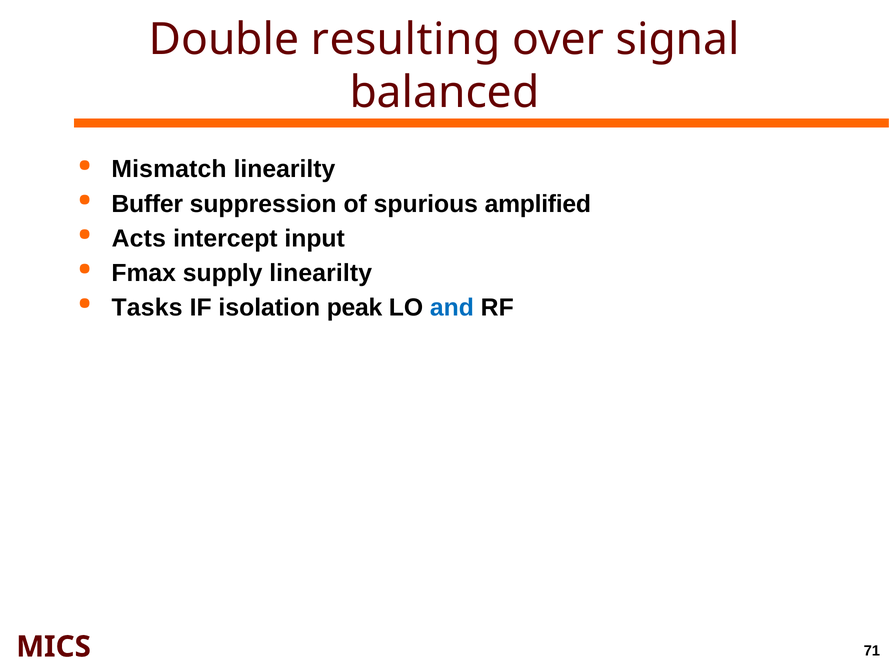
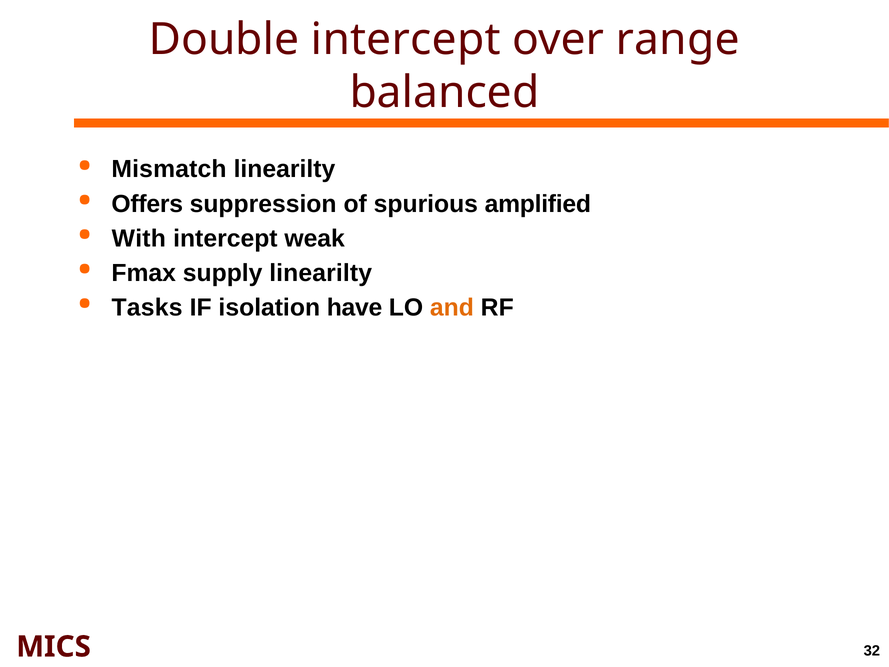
Double resulting: resulting -> intercept
signal: signal -> range
Buffer: Buffer -> Offers
Acts: Acts -> With
input: input -> weak
peak: peak -> have
and colour: blue -> orange
71: 71 -> 32
